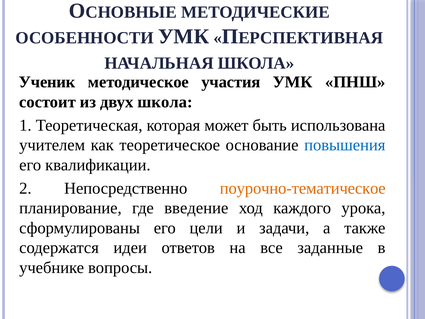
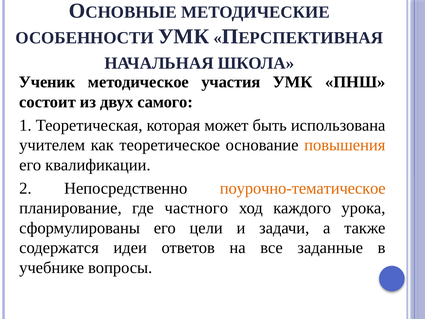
двух школа: школа -> самого
повышения colour: blue -> orange
введение: введение -> частного
